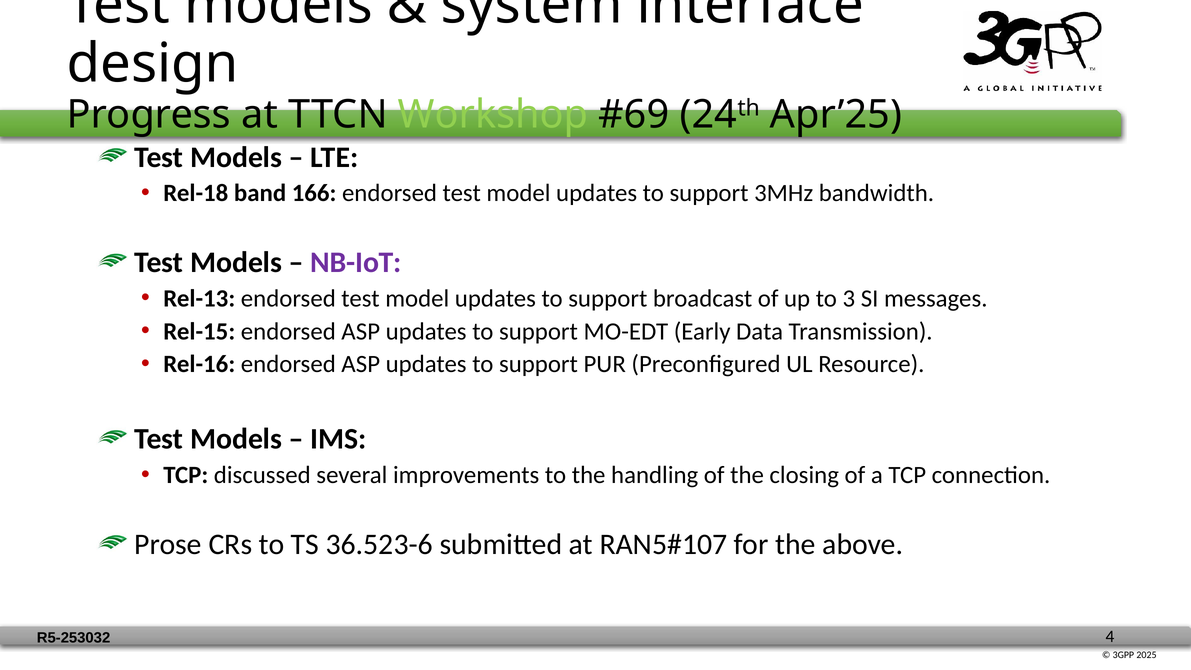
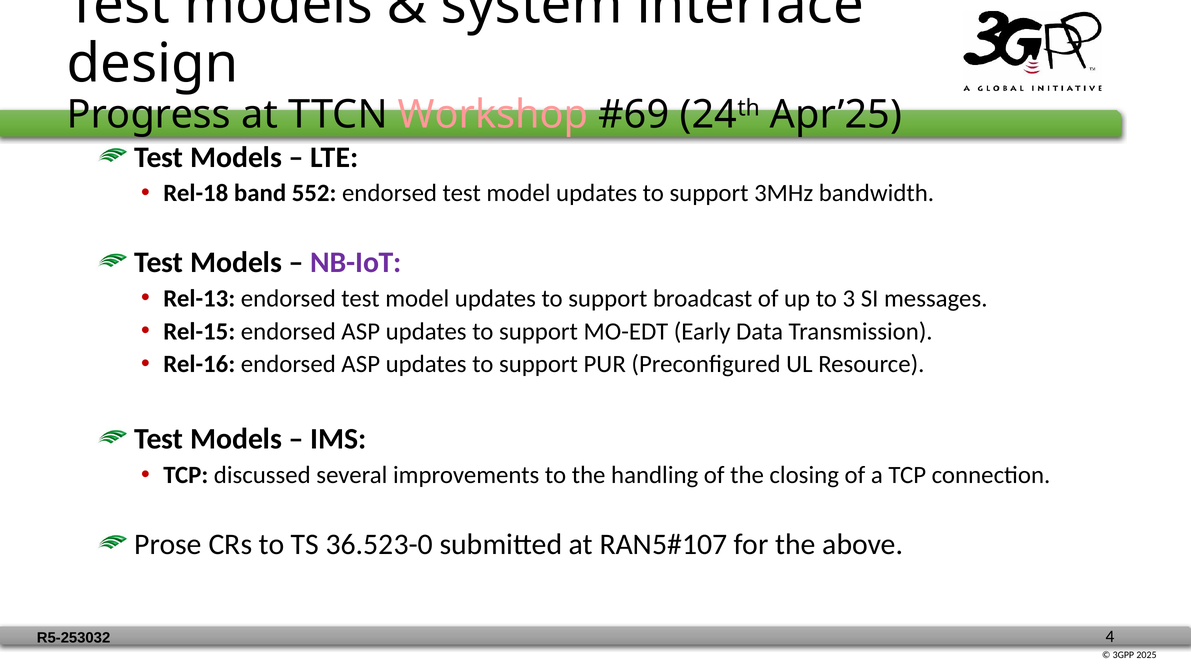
Workshop colour: light green -> pink
166: 166 -> 552
36.523-6: 36.523-6 -> 36.523-0
